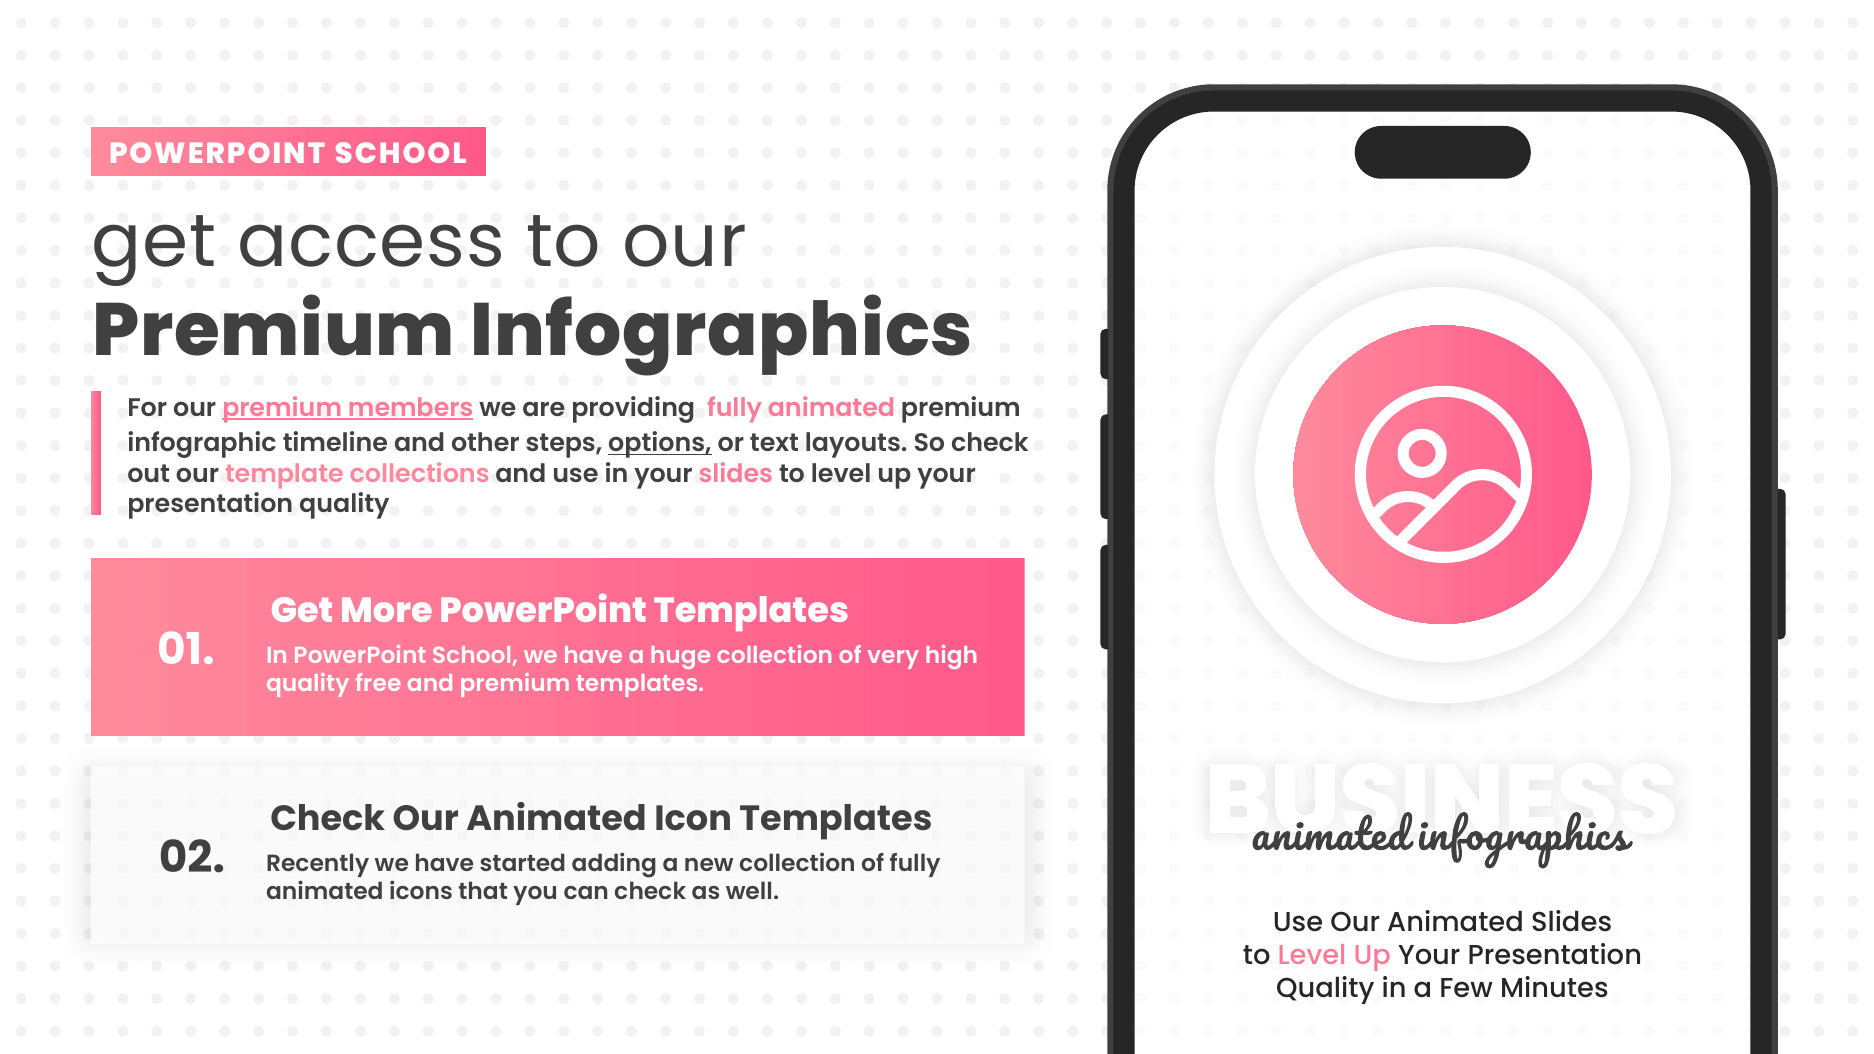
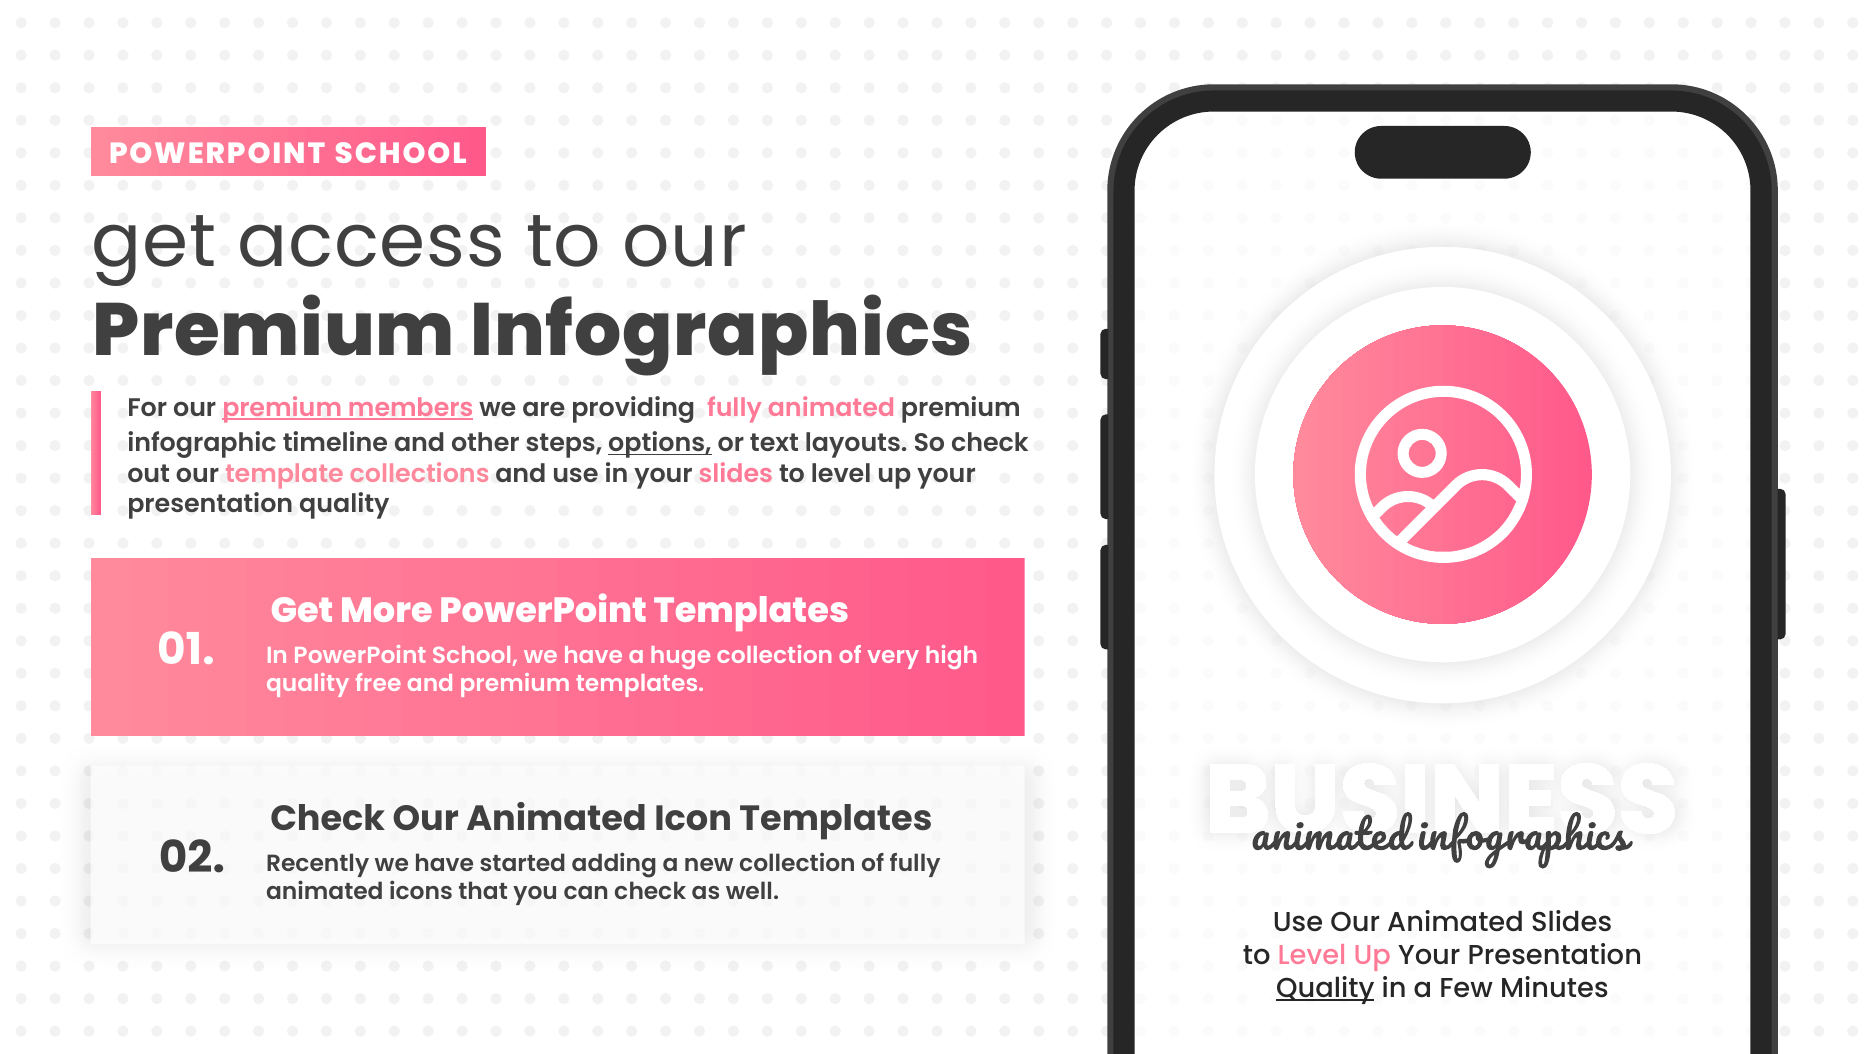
Quality at (1325, 988) underline: none -> present
